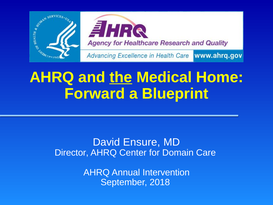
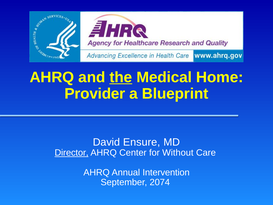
Forward: Forward -> Provider
Director underline: none -> present
Domain: Domain -> Without
2018: 2018 -> 2074
